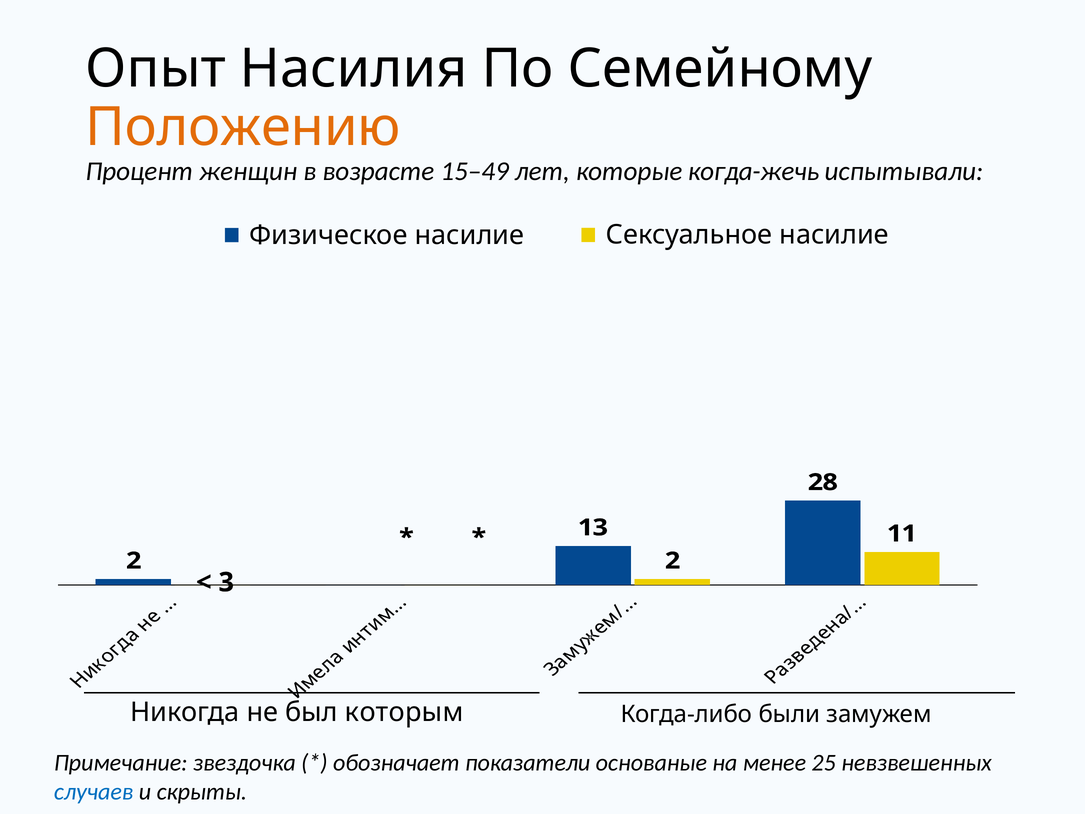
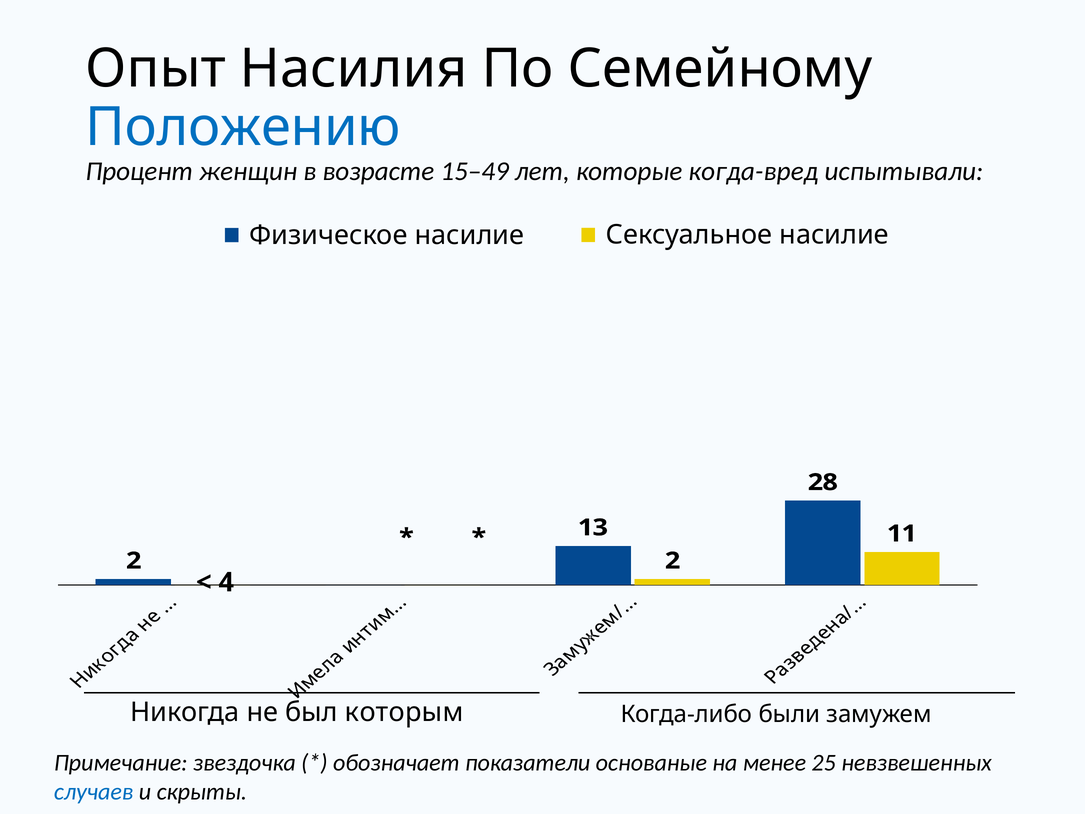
Положению colour: orange -> blue
когда-жечь: когда-жечь -> когда-вред
3: 3 -> 4
